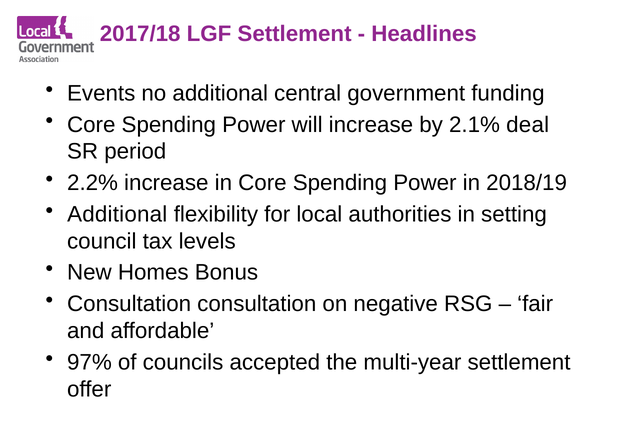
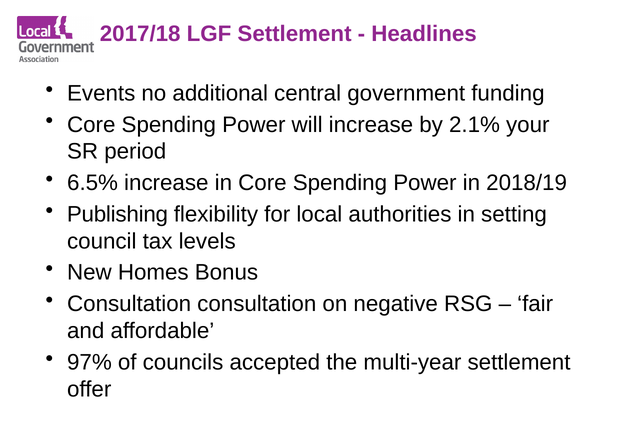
deal: deal -> your
2.2%: 2.2% -> 6.5%
Additional at (117, 214): Additional -> Publishing
